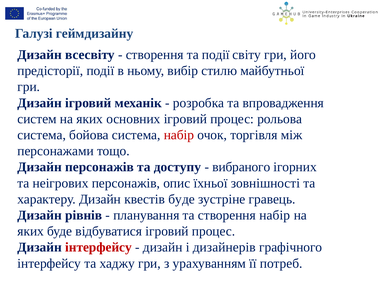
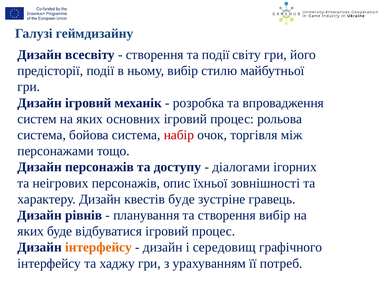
вибраного: вибраного -> діалогами
створення набір: набір -> вибір
інтерфейсу at (98, 248) colour: red -> orange
дизайнерів: дизайнерів -> середовищ
